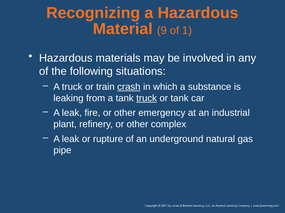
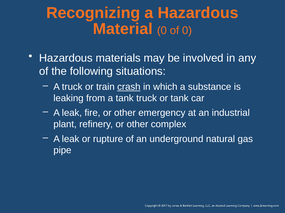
Material 9: 9 -> 0
of 1: 1 -> 0
truck at (147, 99) underline: present -> none
